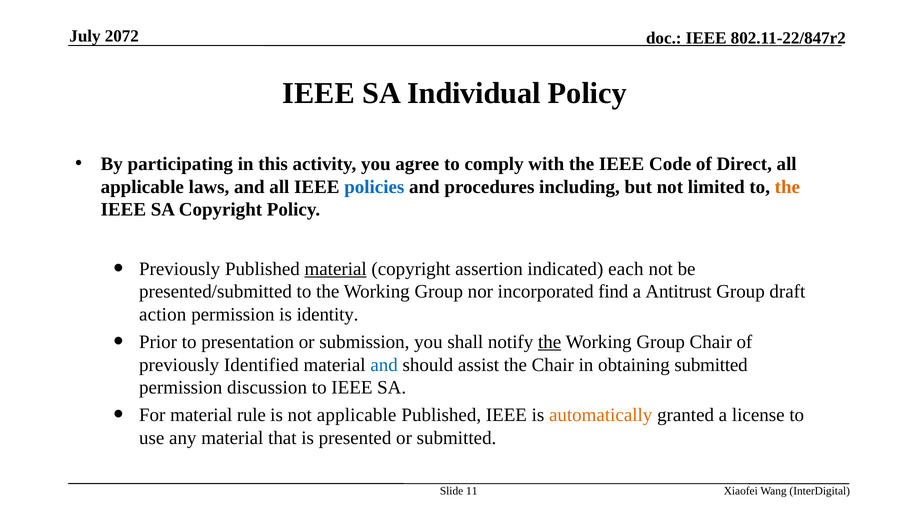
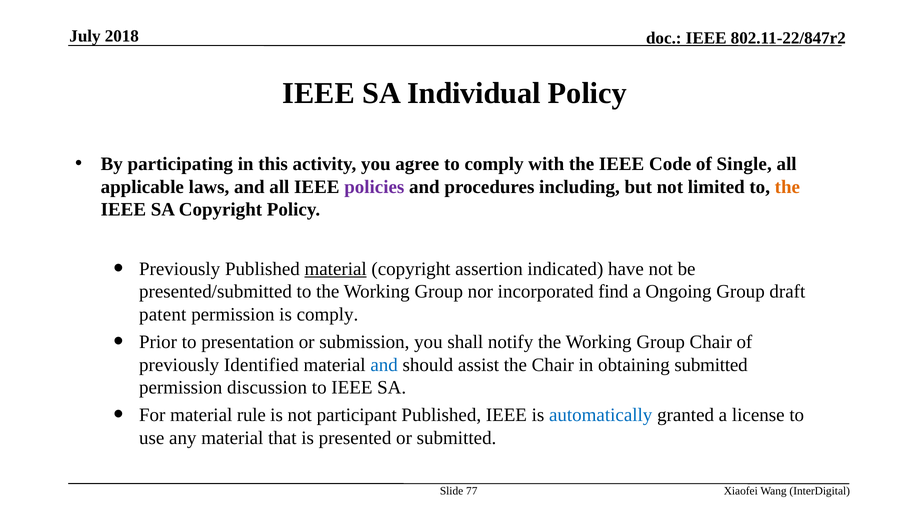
2072: 2072 -> 2018
Direct: Direct -> Single
policies colour: blue -> purple
each: each -> have
Antitrust: Antitrust -> Ongoing
action: action -> patent
is identity: identity -> comply
the at (550, 342) underline: present -> none
not applicable: applicable -> participant
automatically colour: orange -> blue
11: 11 -> 77
